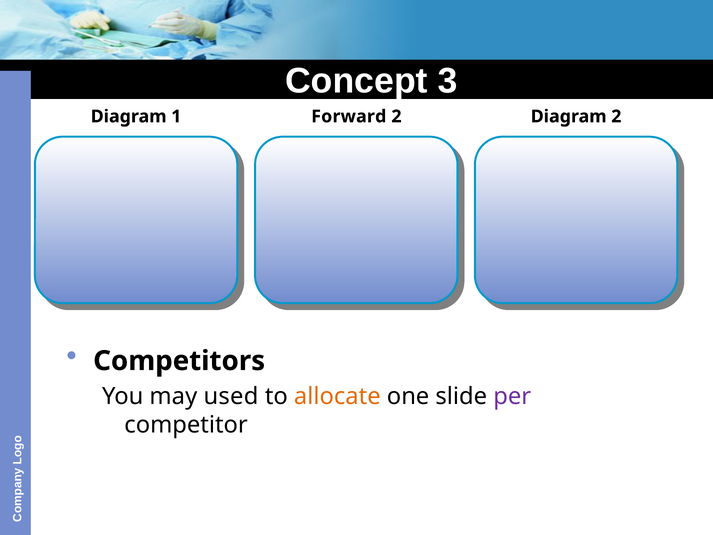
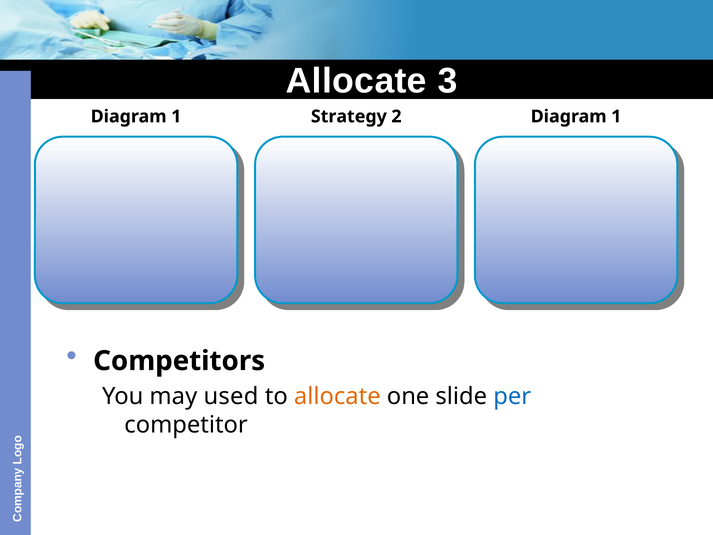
Concept at (356, 81): Concept -> Allocate
Forward: Forward -> Strategy
2 Diagram 2: 2 -> 1
per colour: purple -> blue
